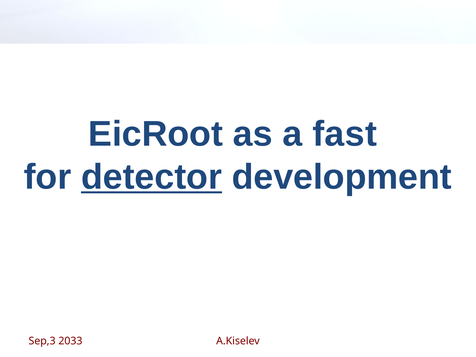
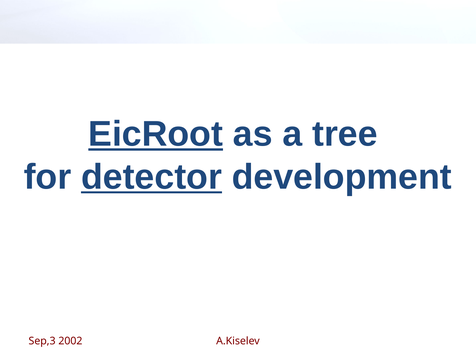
EicRoot underline: none -> present
fast: fast -> tree
2033: 2033 -> 2002
